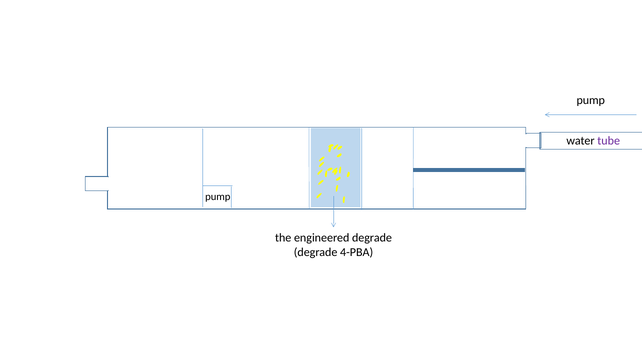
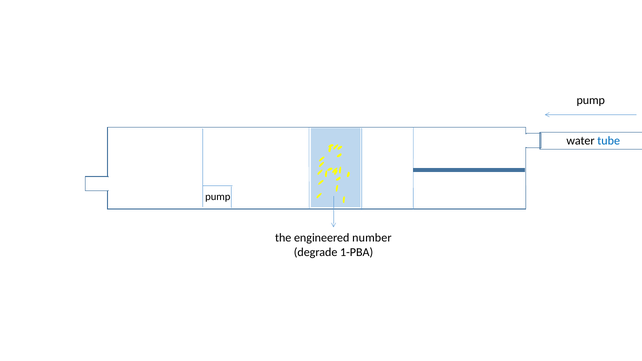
tube colour: purple -> blue
engineered degrade: degrade -> number
4-PBA: 4-PBA -> 1-PBA
